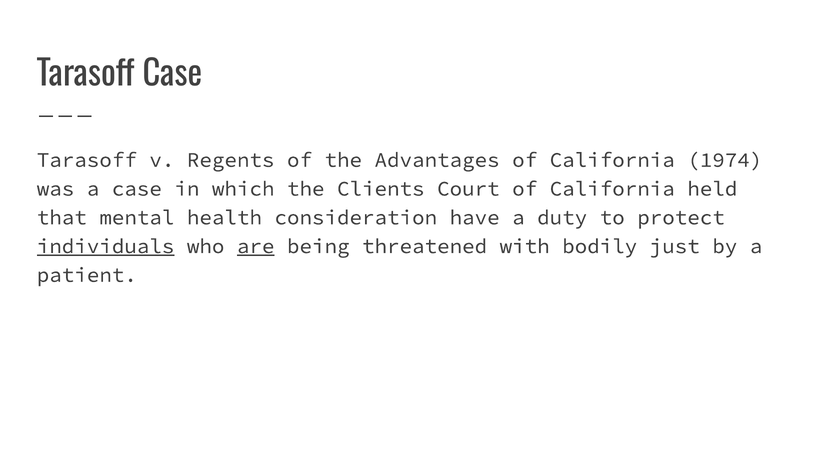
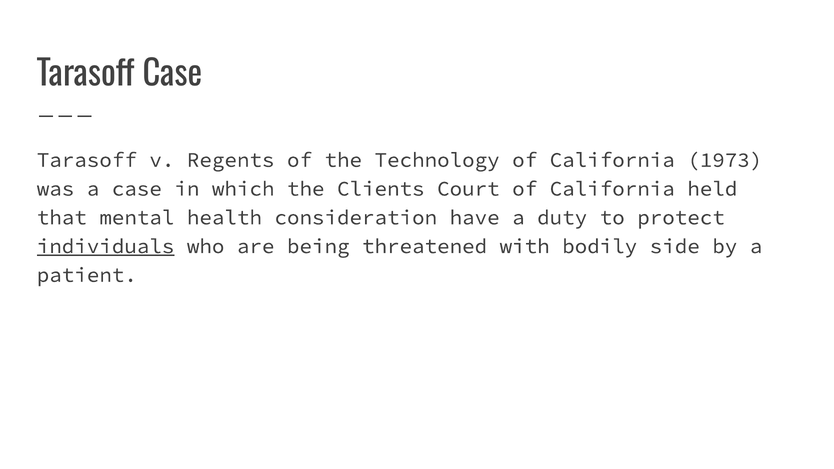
Advantages: Advantages -> Technology
1974: 1974 -> 1973
are underline: present -> none
just: just -> side
